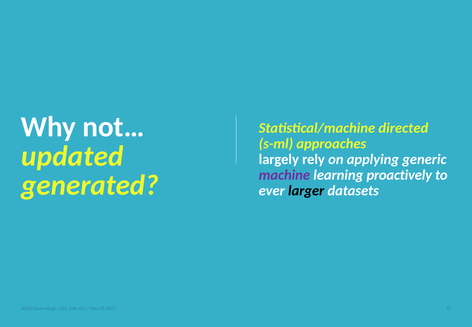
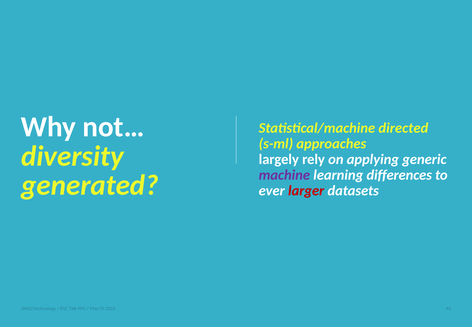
updated: updated -> diversity
proactively: proactively -> differences
larger colour: black -> red
